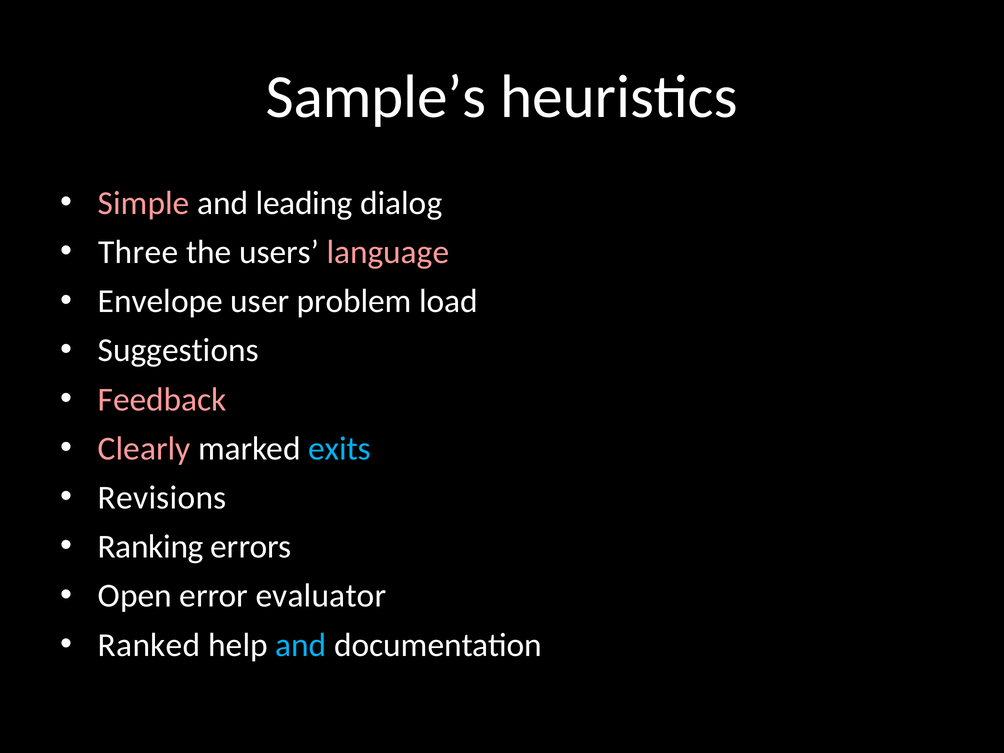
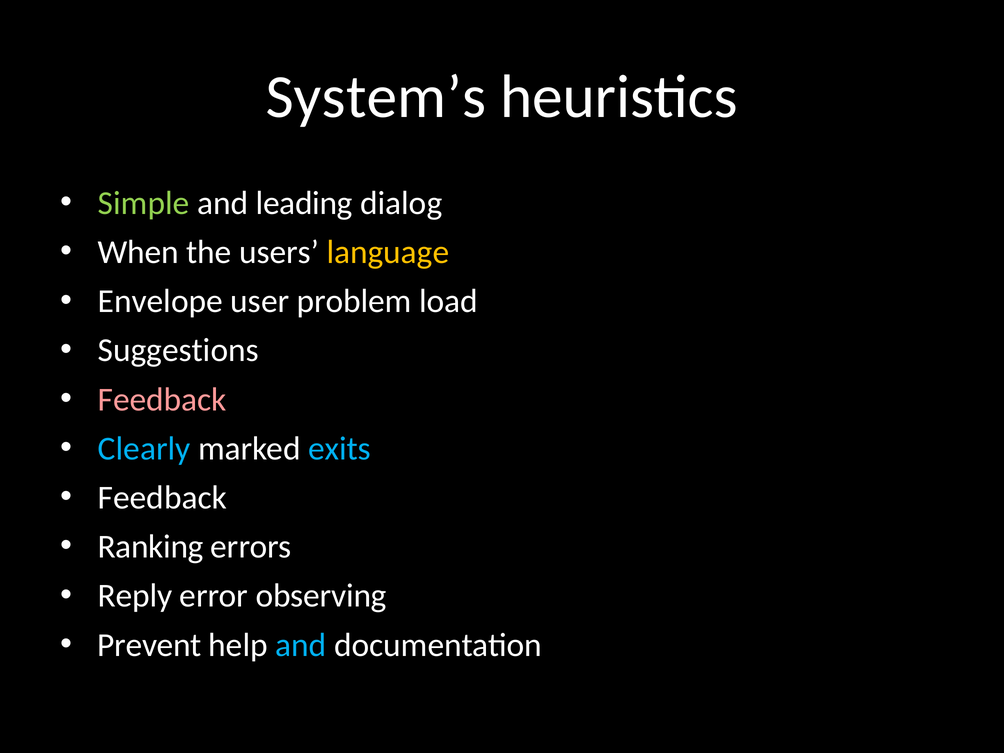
Sample’s: Sample’s -> System’s
Simple colour: pink -> light green
Three: Three -> When
language colour: pink -> yellow
Clearly colour: pink -> light blue
Revisions at (162, 498): Revisions -> Feedback
Open: Open -> Reply
evaluator: evaluator -> observing
Ranked: Ranked -> Prevent
